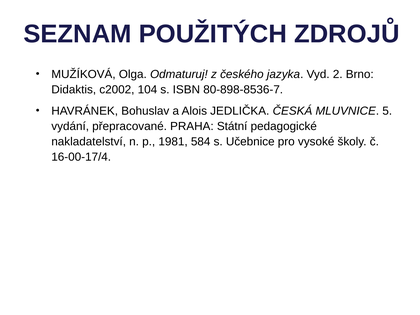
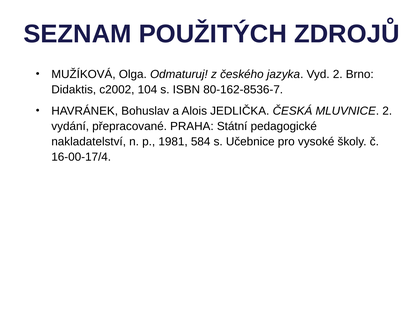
80-898-8536-7: 80-898-8536-7 -> 80-162-8536-7
MLUVNICE 5: 5 -> 2
